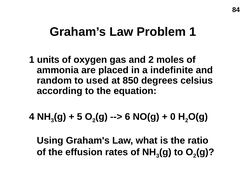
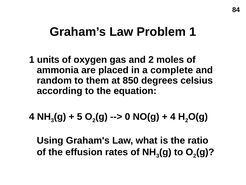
indefinite: indefinite -> complete
used: used -> them
6: 6 -> 0
0 at (173, 116): 0 -> 4
